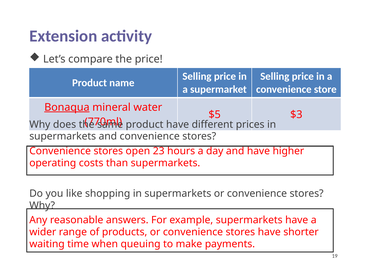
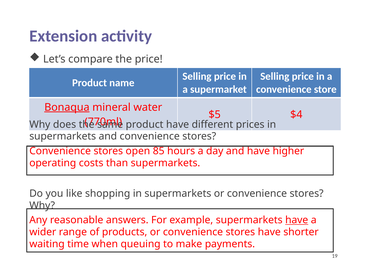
$3: $3 -> $4
23: 23 -> 85
have at (297, 220) underline: none -> present
